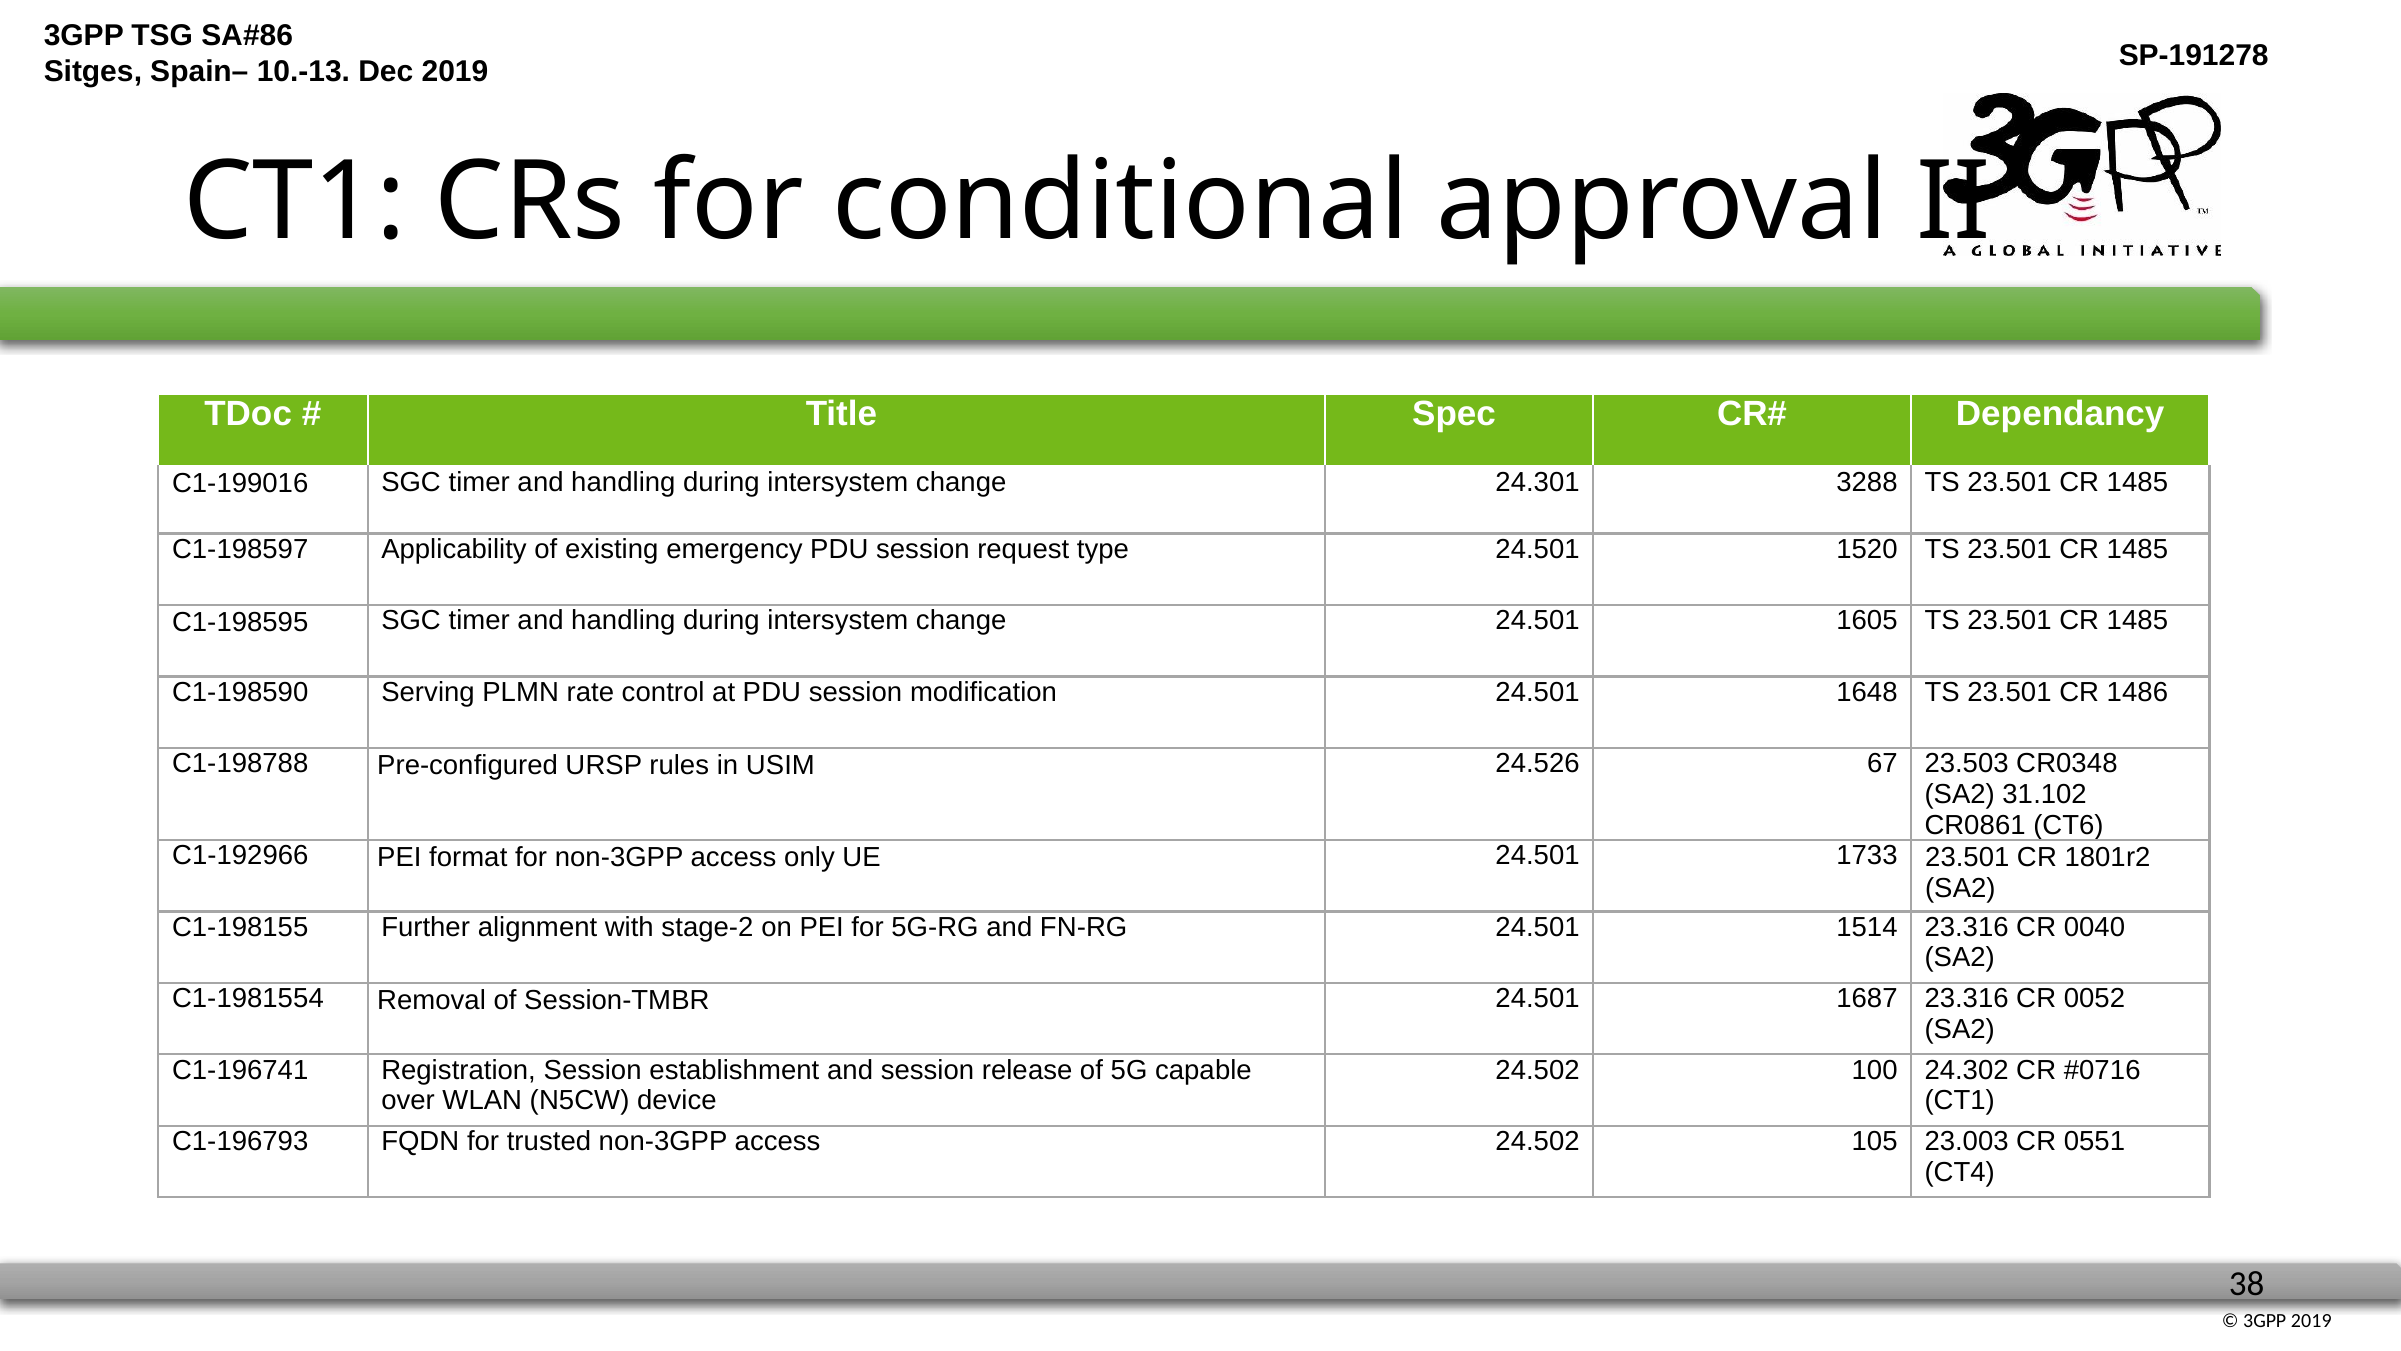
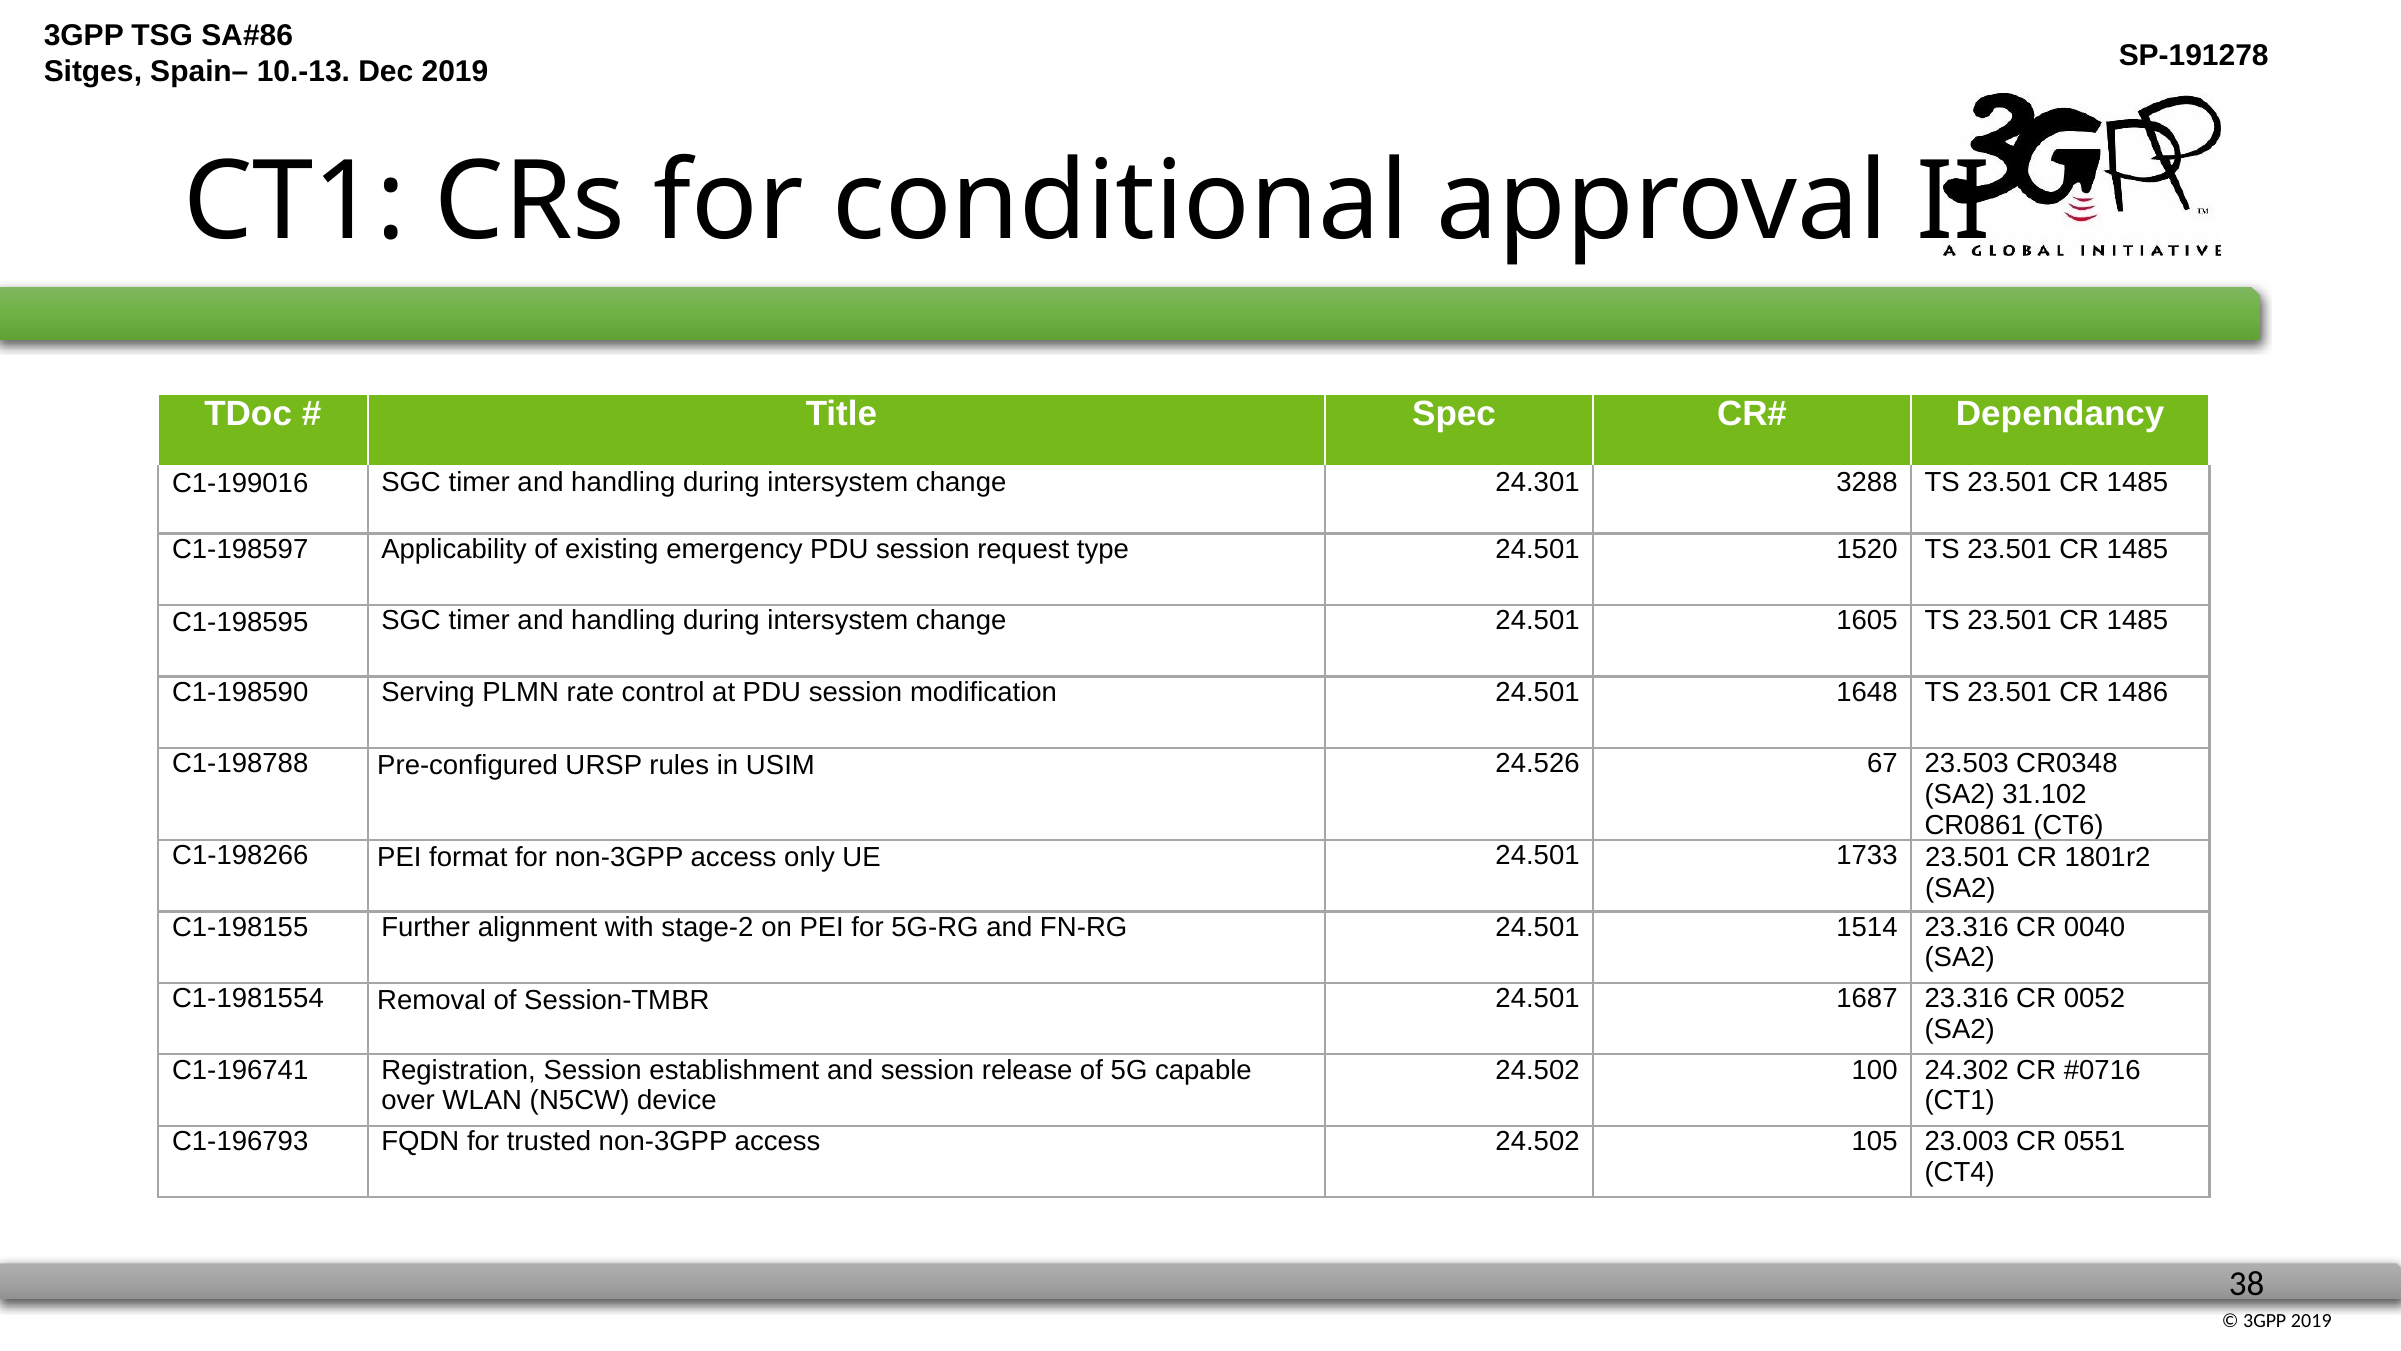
C1-192966: C1-192966 -> C1-198266
